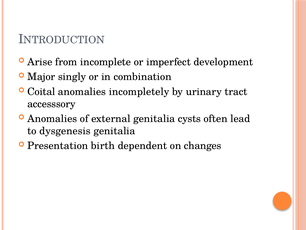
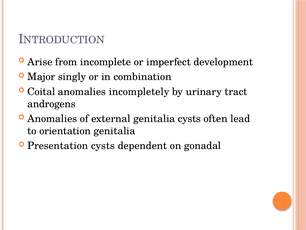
accesssory: accesssory -> androgens
dysgenesis: dysgenesis -> orientation
Presentation birth: birth -> cysts
changes: changes -> gonadal
